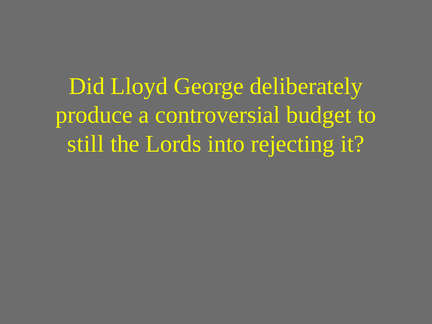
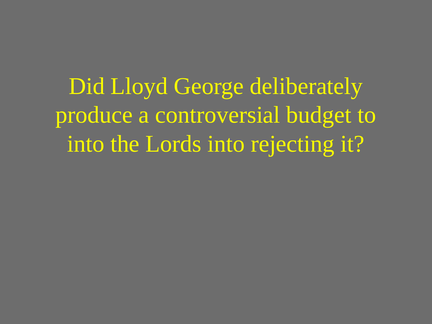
still at (86, 144): still -> into
